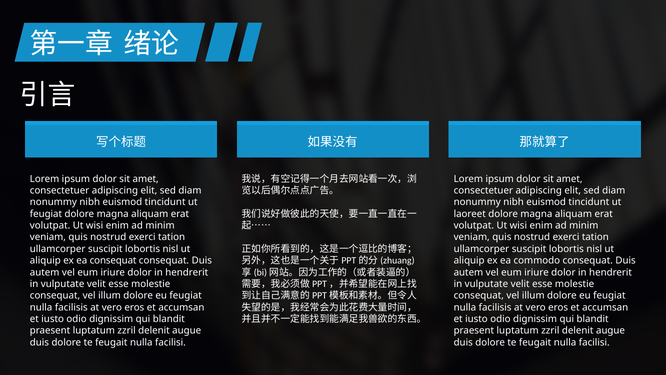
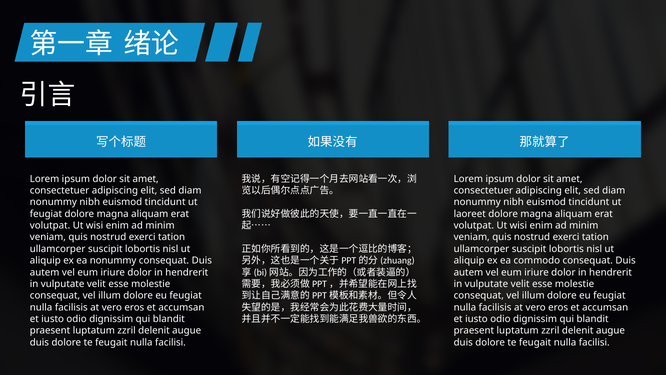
ea consequat: consequat -> nonummy
